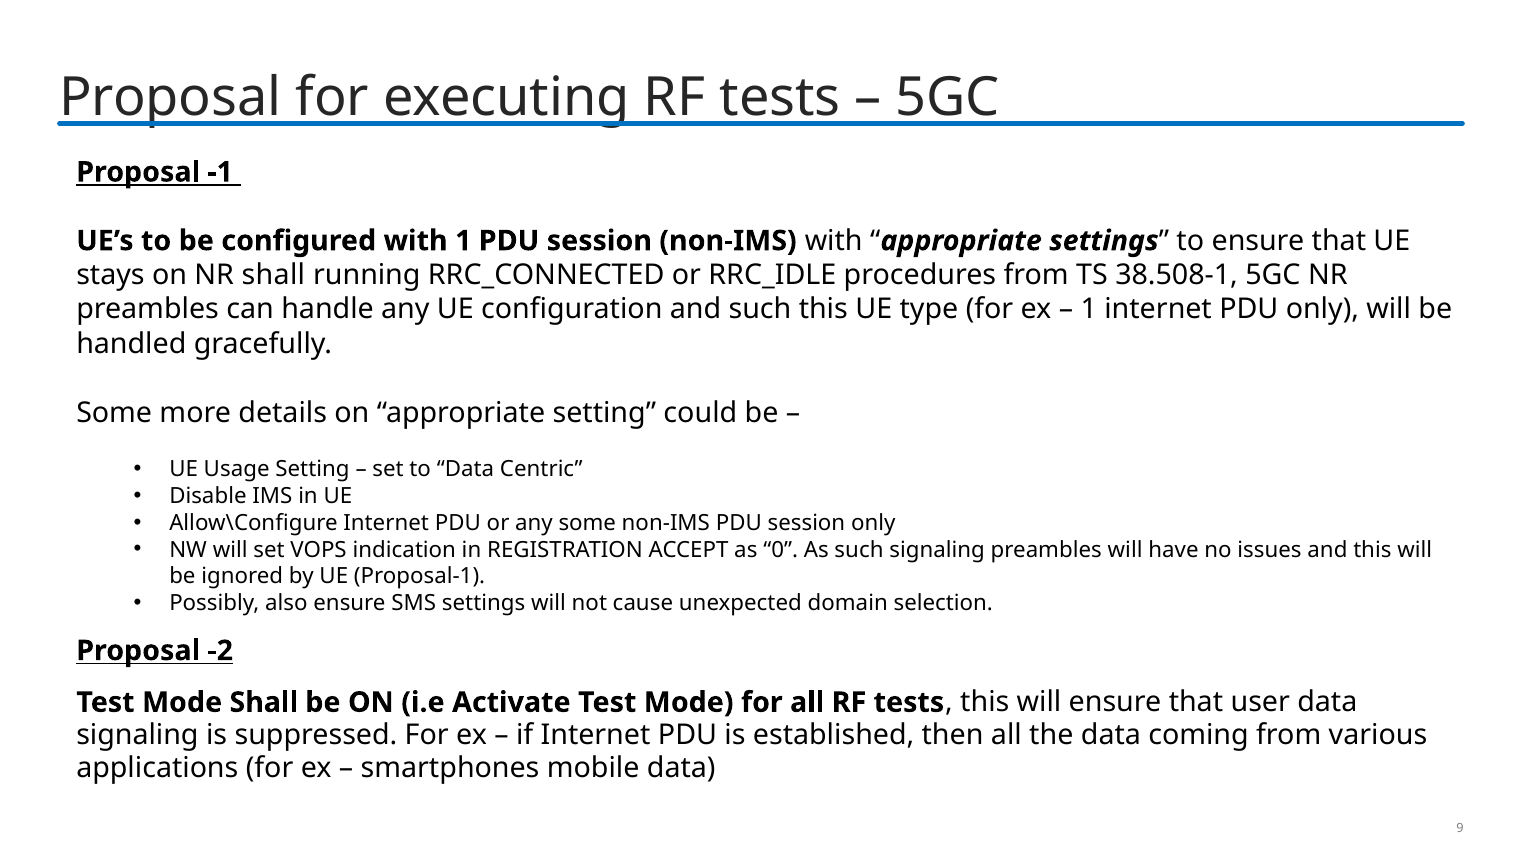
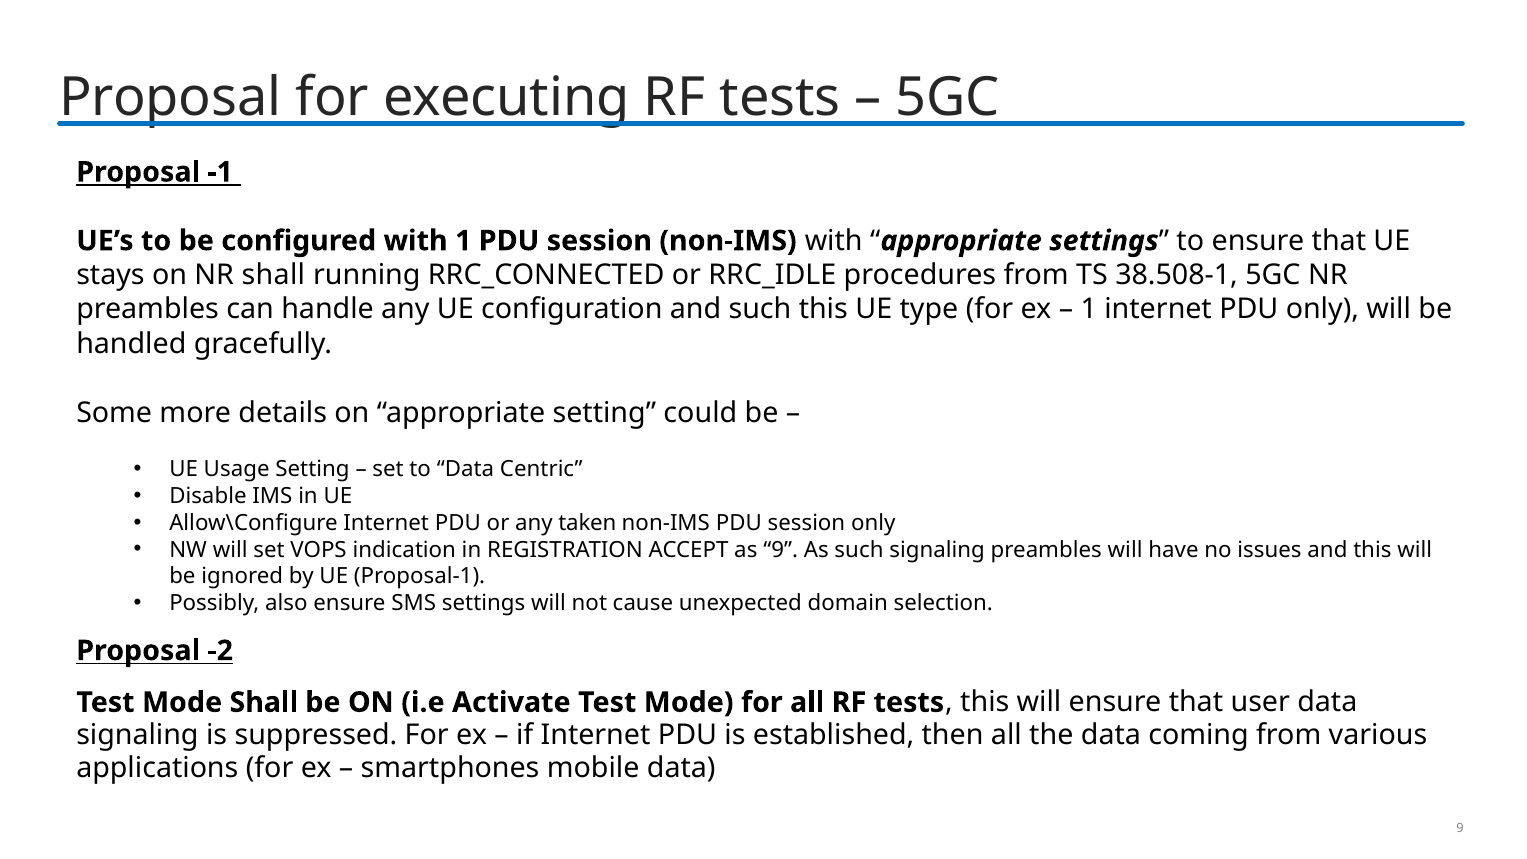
any some: some -> taken
as 0: 0 -> 9
